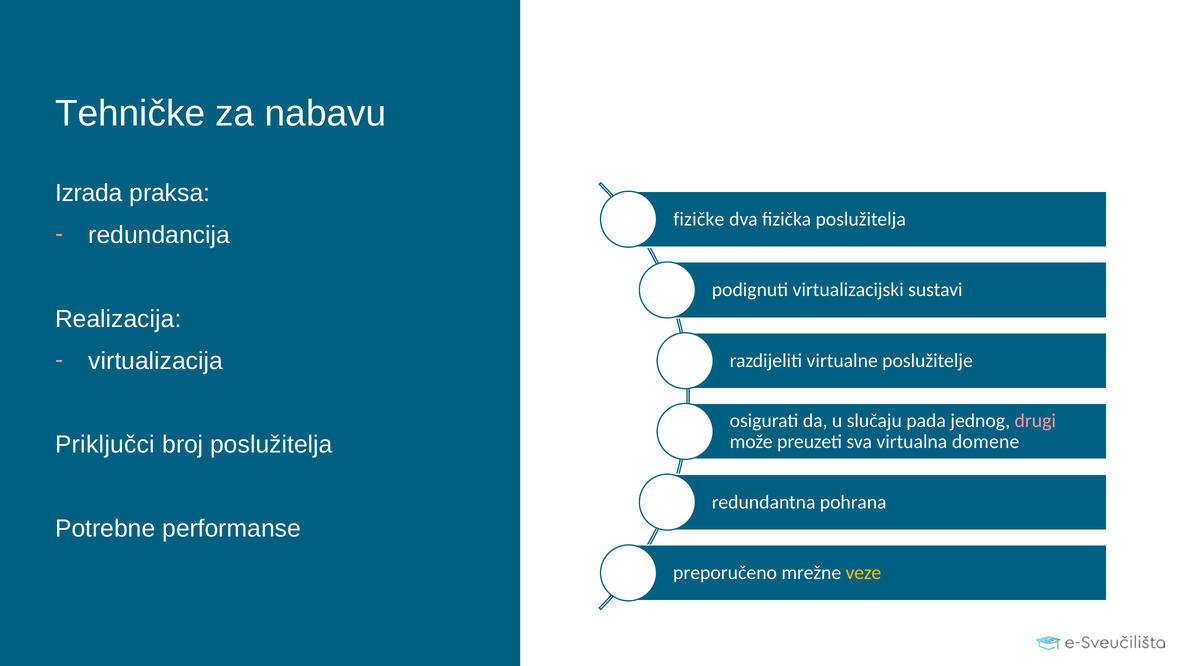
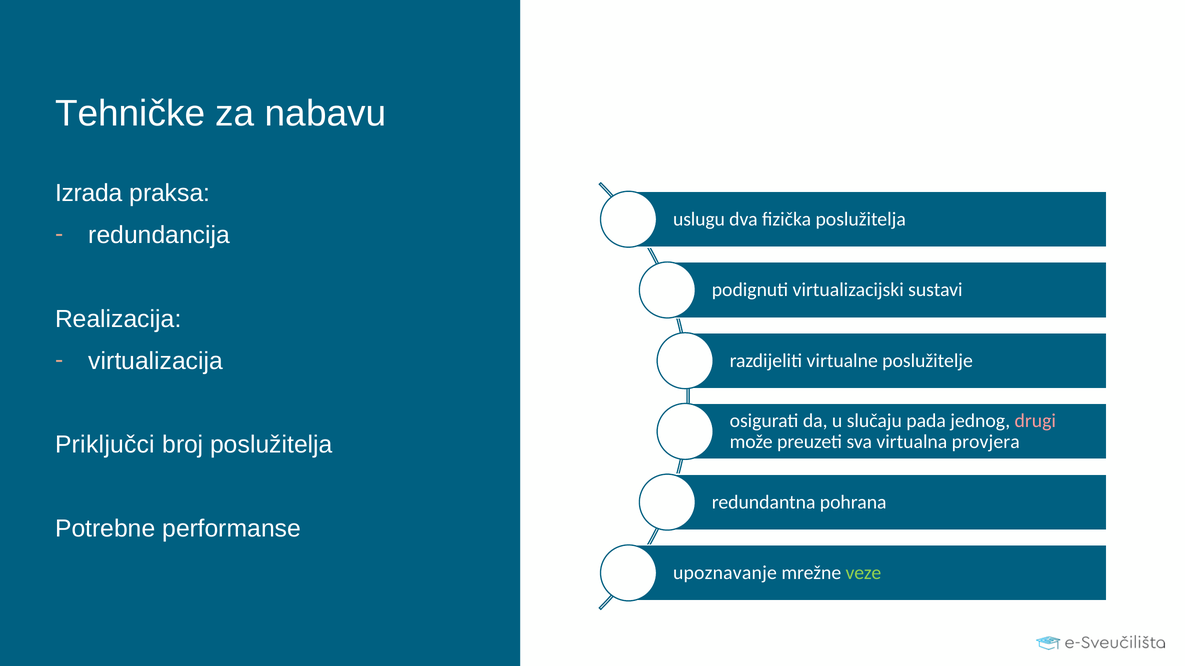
fizičke: fizičke -> uslugu
domene: domene -> provjera
preporučeno: preporučeno -> upoznavanje
veze colour: yellow -> light green
